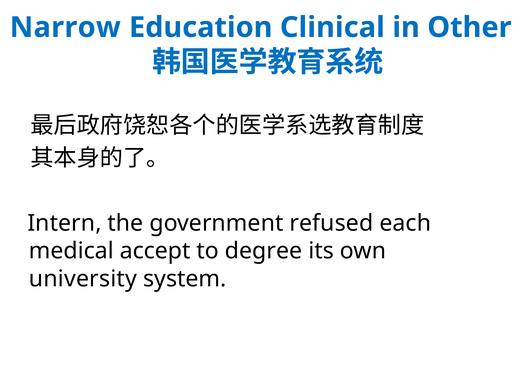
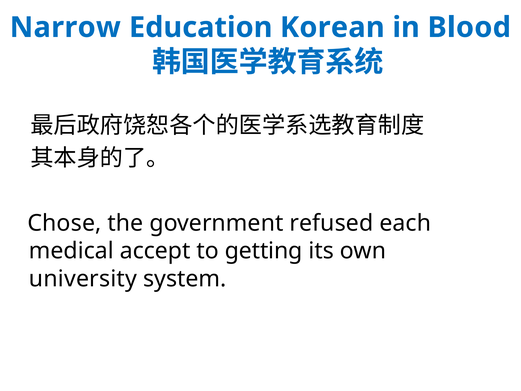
Clinical: Clinical -> Korean
Other: Other -> Blood
Intern: Intern -> Chose
degree: degree -> getting
